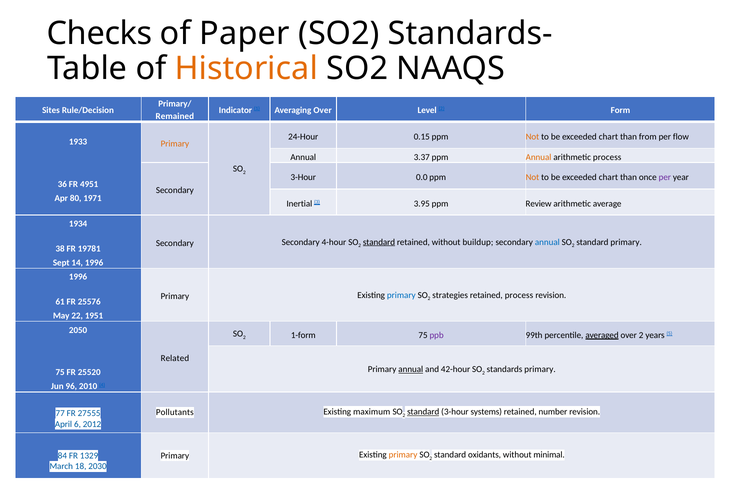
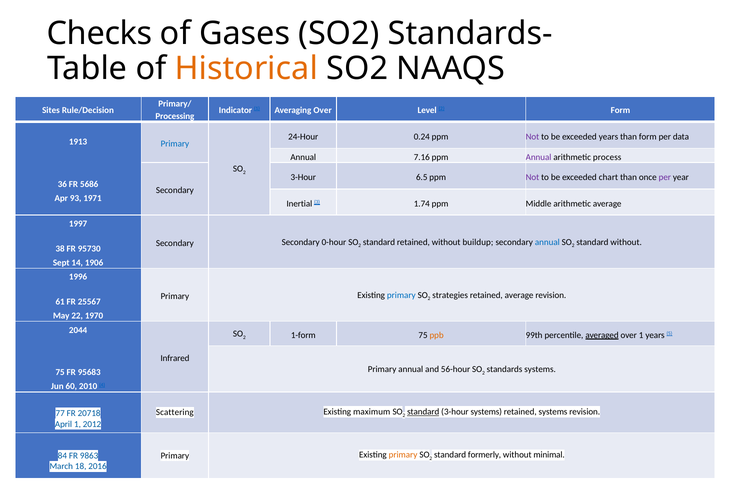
Paper: Paper -> Gases
Remained: Remained -> Processing
0.15: 0.15 -> 0.24
Not at (532, 137) colour: orange -> purple
chart at (608, 137): chart -> years
than from: from -> form
flow: flow -> data
1933: 1933 -> 1913
Primary at (175, 144) colour: orange -> blue
3.37: 3.37 -> 7.16
Annual at (539, 157) colour: orange -> purple
0.0: 0.0 -> 6.5
Not at (532, 177) colour: orange -> purple
4951: 4951 -> 5686
80: 80 -> 93
3.95: 3.95 -> 1.74
Review: Review -> Middle
1934: 1934 -> 1997
4-hour: 4-hour -> 0-hour
standard at (379, 242) underline: present -> none
standard primary: primary -> without
19781: 19781 -> 95730
14 1996: 1996 -> 1906
retained process: process -> average
25576: 25576 -> 25567
1951: 1951 -> 1970
2050: 2050 -> 2044
ppb colour: purple -> orange
over 2: 2 -> 1
Related: Related -> Infrared
annual at (411, 369) underline: present -> none
42-hour: 42-hour -> 56-hour
standards primary: primary -> systems
25520: 25520 -> 95683
96: 96 -> 60
Pollutants: Pollutants -> Scattering
retained number: number -> systems
27555: 27555 -> 20718
April 6: 6 -> 1
1329: 1329 -> 9863
oxidants: oxidants -> formerly
2030: 2030 -> 2016
